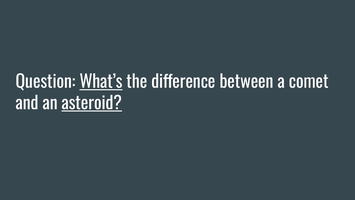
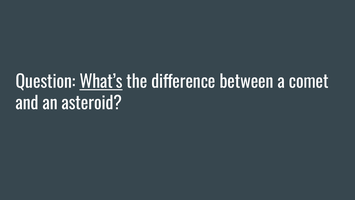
asteroid underline: present -> none
